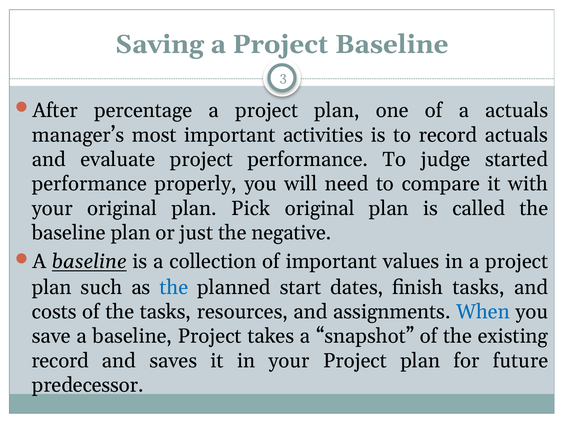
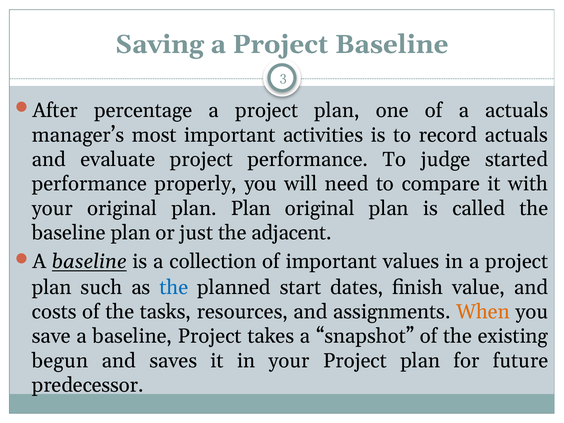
plan Pick: Pick -> Plan
negative: negative -> adjacent
finish tasks: tasks -> value
When colour: blue -> orange
record at (60, 361): record -> begun
